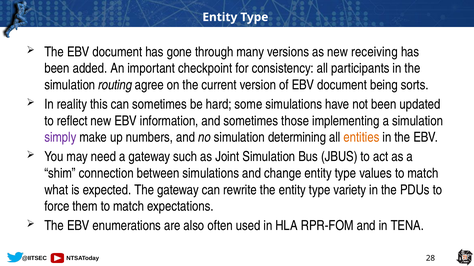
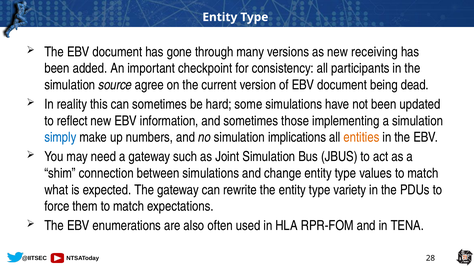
routing: routing -> source
sorts: sorts -> dead
simply colour: purple -> blue
determining: determining -> implications
